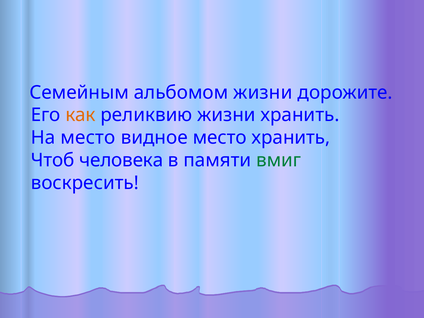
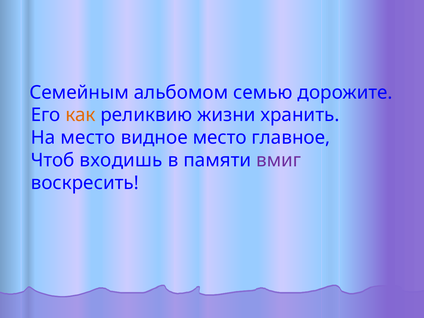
альбомом жизни: жизни -> семью
место хранить: хранить -> главное
человека: человека -> входишь
вмиг colour: green -> purple
